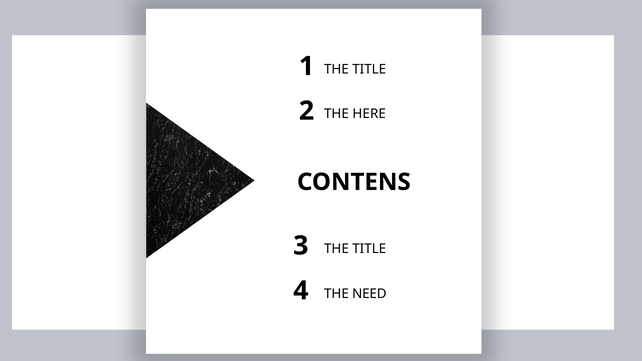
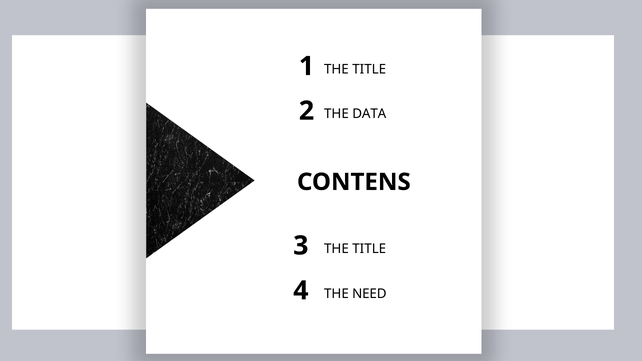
HERE: HERE -> DATA
